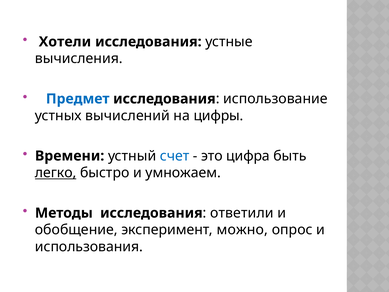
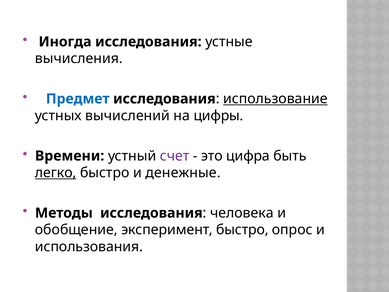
Хотели: Хотели -> Иногда
использование underline: none -> present
счет colour: blue -> purple
умножаем: умножаем -> денежные
ответили: ответили -> человека
эксперимент можно: можно -> быстро
